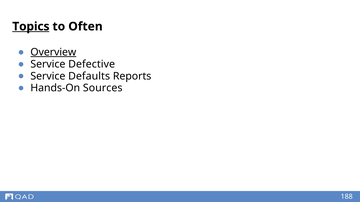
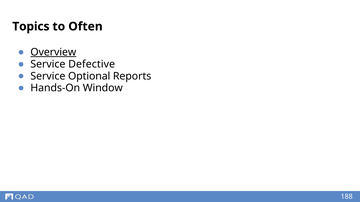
Topics underline: present -> none
Defaults: Defaults -> Optional
Sources: Sources -> Window
